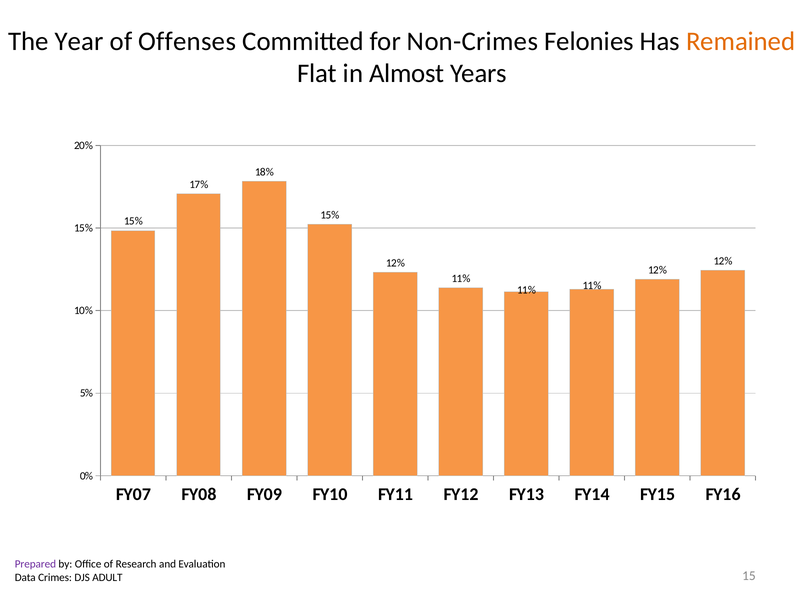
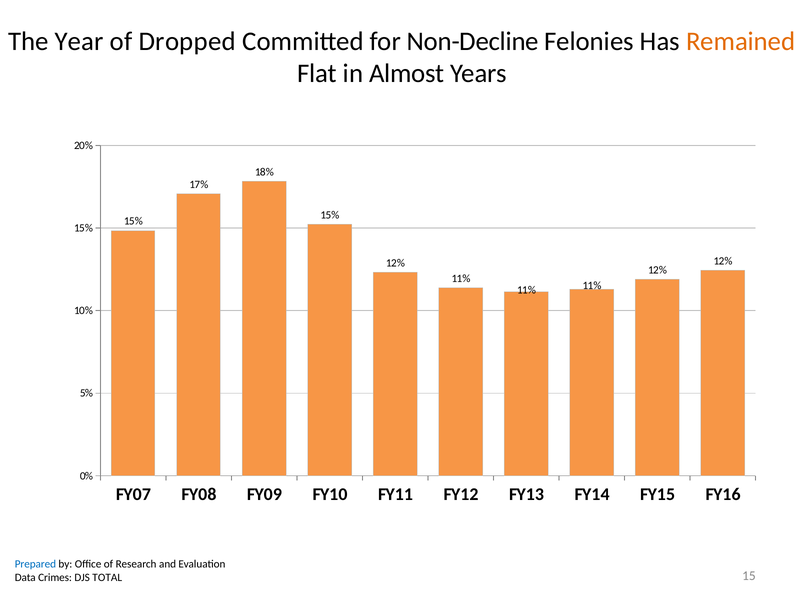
Offenses: Offenses -> Dropped
Non-Crimes: Non-Crimes -> Non-Decline
Prepared colour: purple -> blue
ADULT: ADULT -> TOTAL
